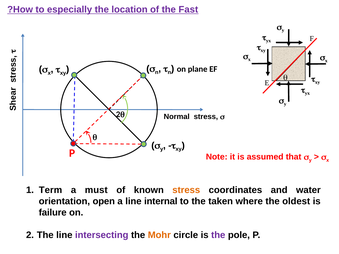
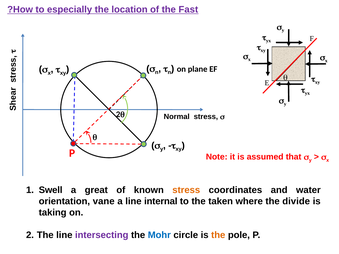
Term: Term -> Swell
must: must -> great
open: open -> vane
oldest: oldest -> divide
failure: failure -> taking
Mohr colour: orange -> blue
the at (218, 235) colour: purple -> orange
